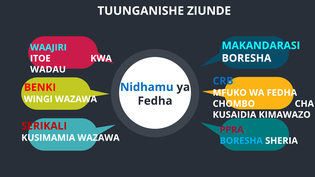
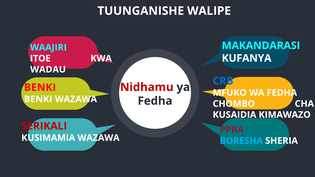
ZIUNDE: ZIUNDE -> WALIPE
BORESHA at (247, 58): BORESHA -> KUFANYA
Nidhamu colour: blue -> red
WINGI at (38, 99): WINGI -> BENKI
